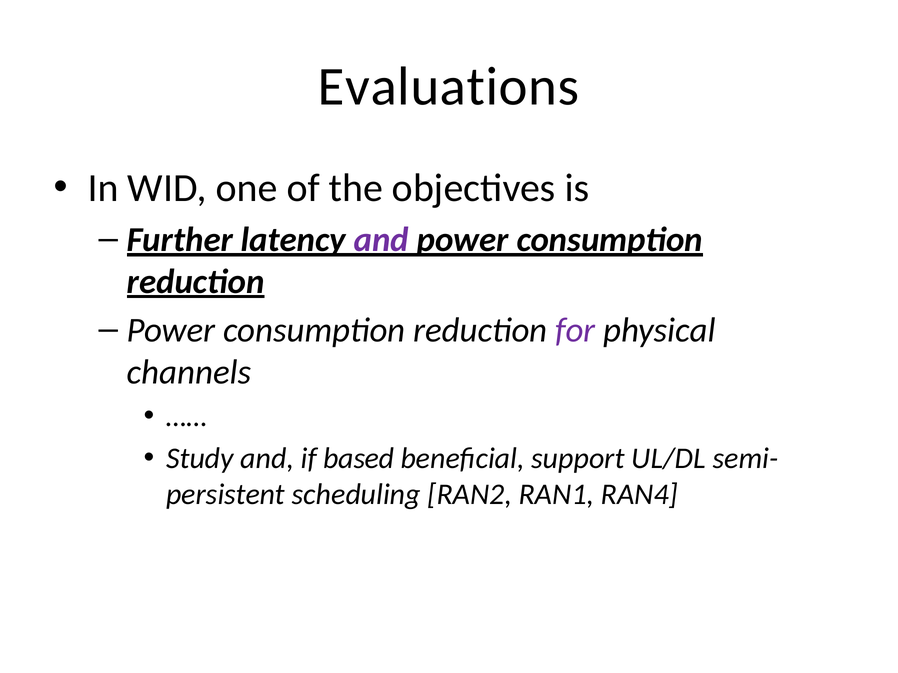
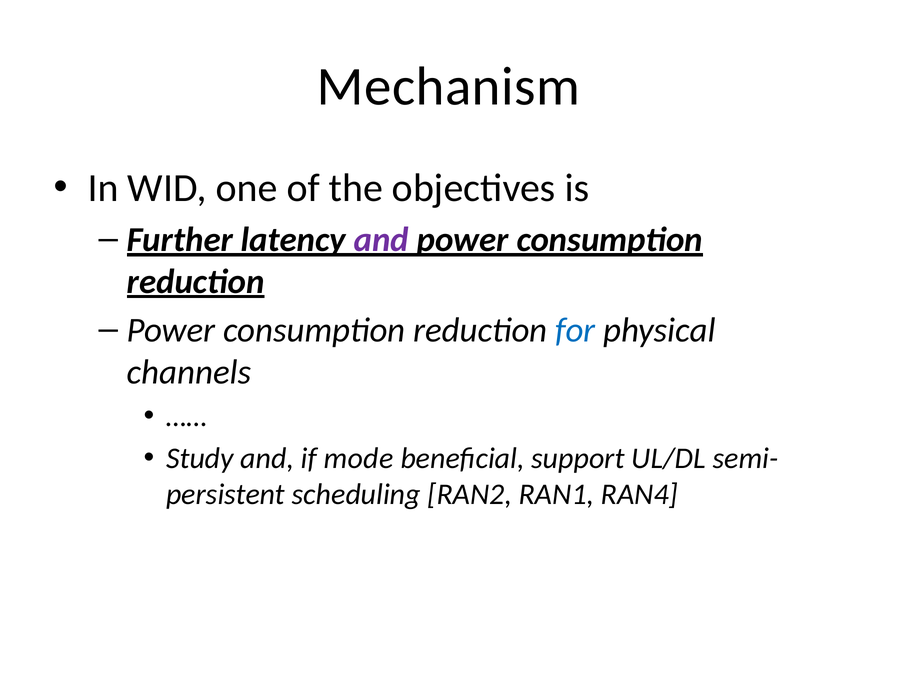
Evaluations: Evaluations -> Mechanism
for colour: purple -> blue
based: based -> mode
